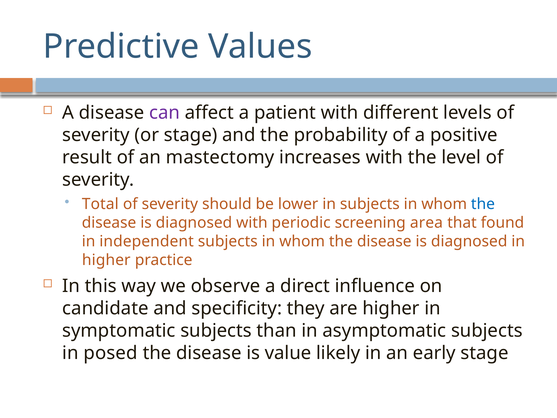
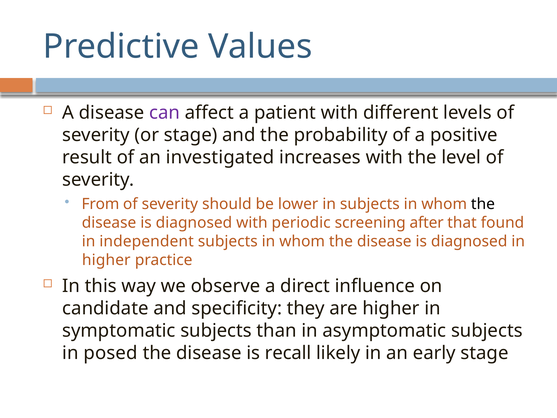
mastectomy: mastectomy -> investigated
Total: Total -> From
the at (483, 204) colour: blue -> black
area: area -> after
value: value -> recall
